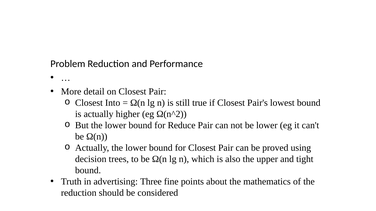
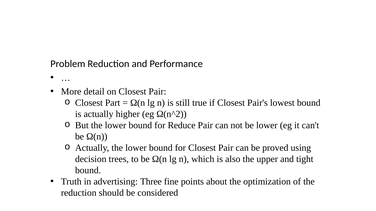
Into: Into -> Part
mathematics: mathematics -> optimization
